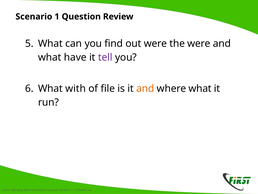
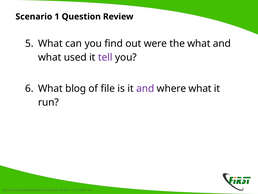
the were: were -> what
have: have -> used
What with: with -> blog
and at (145, 88) colour: orange -> purple
